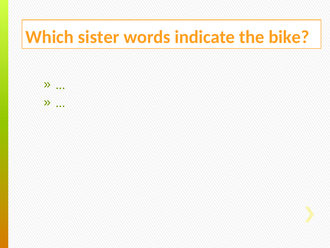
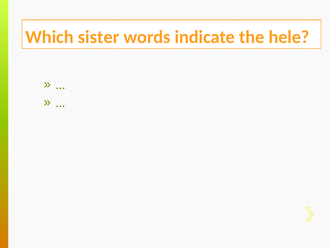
bike: bike -> hele
